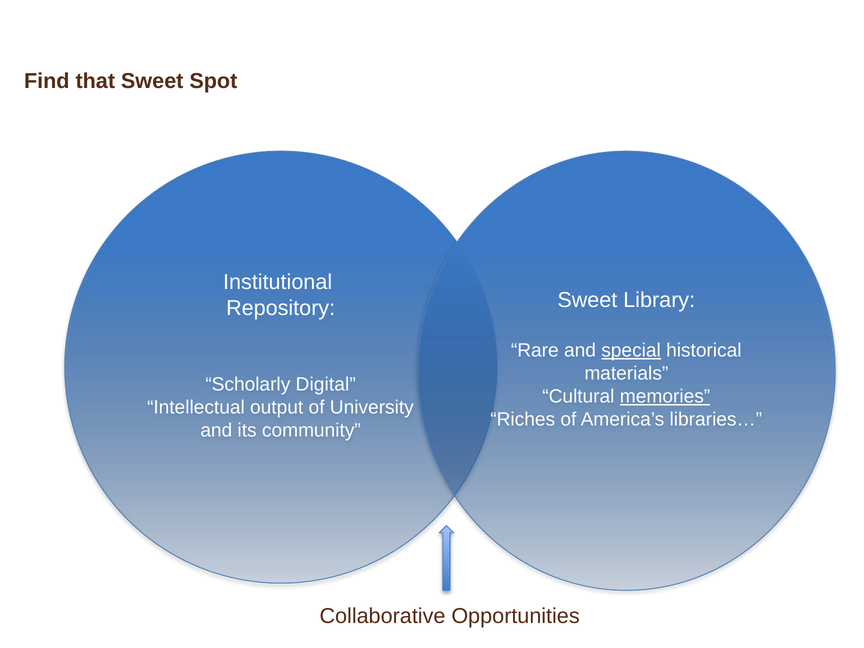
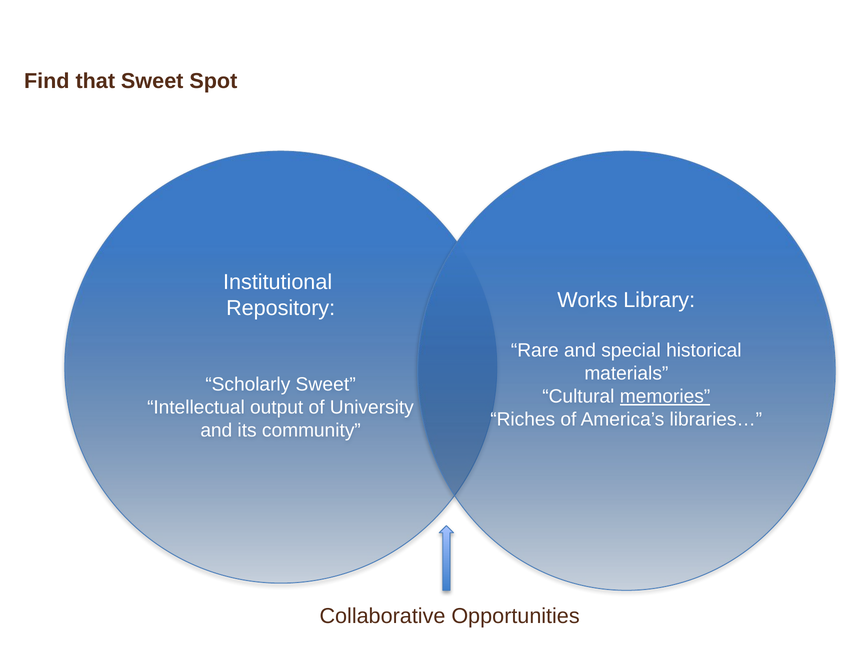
Sweet at (587, 300): Sweet -> Works
special underline: present -> none
Scholarly Digital: Digital -> Sweet
